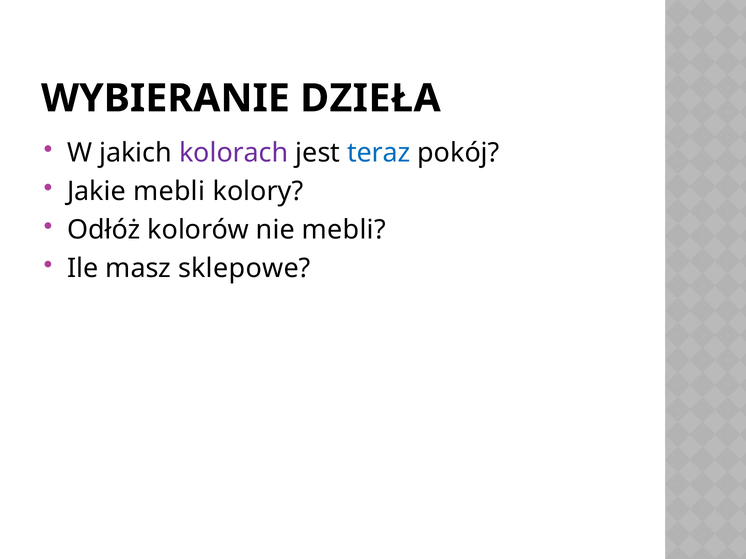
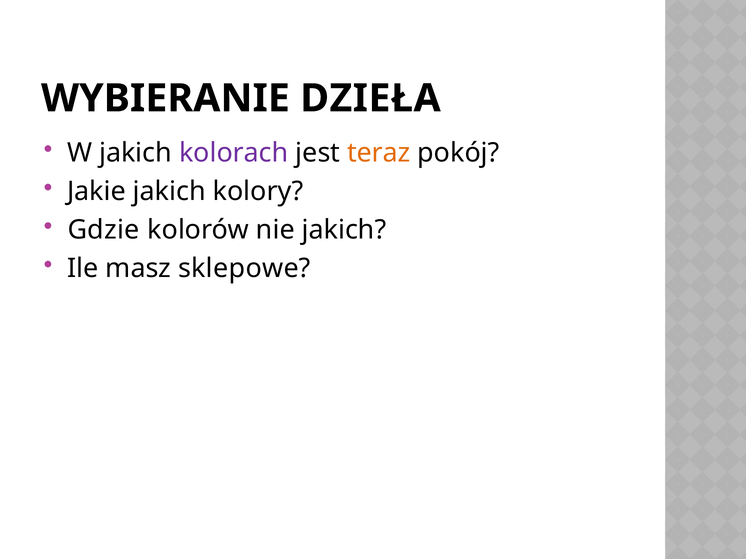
teraz colour: blue -> orange
Jakie mebli: mebli -> jakich
Odłóż: Odłóż -> Gdzie
nie mebli: mebli -> jakich
